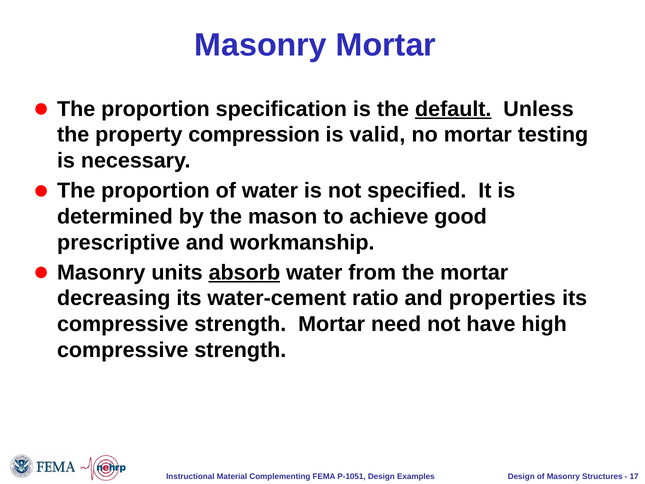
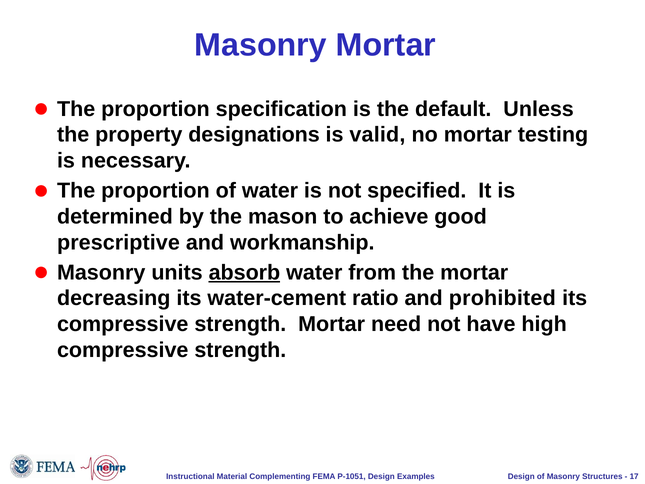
default underline: present -> none
compression: compression -> designations
properties: properties -> prohibited
